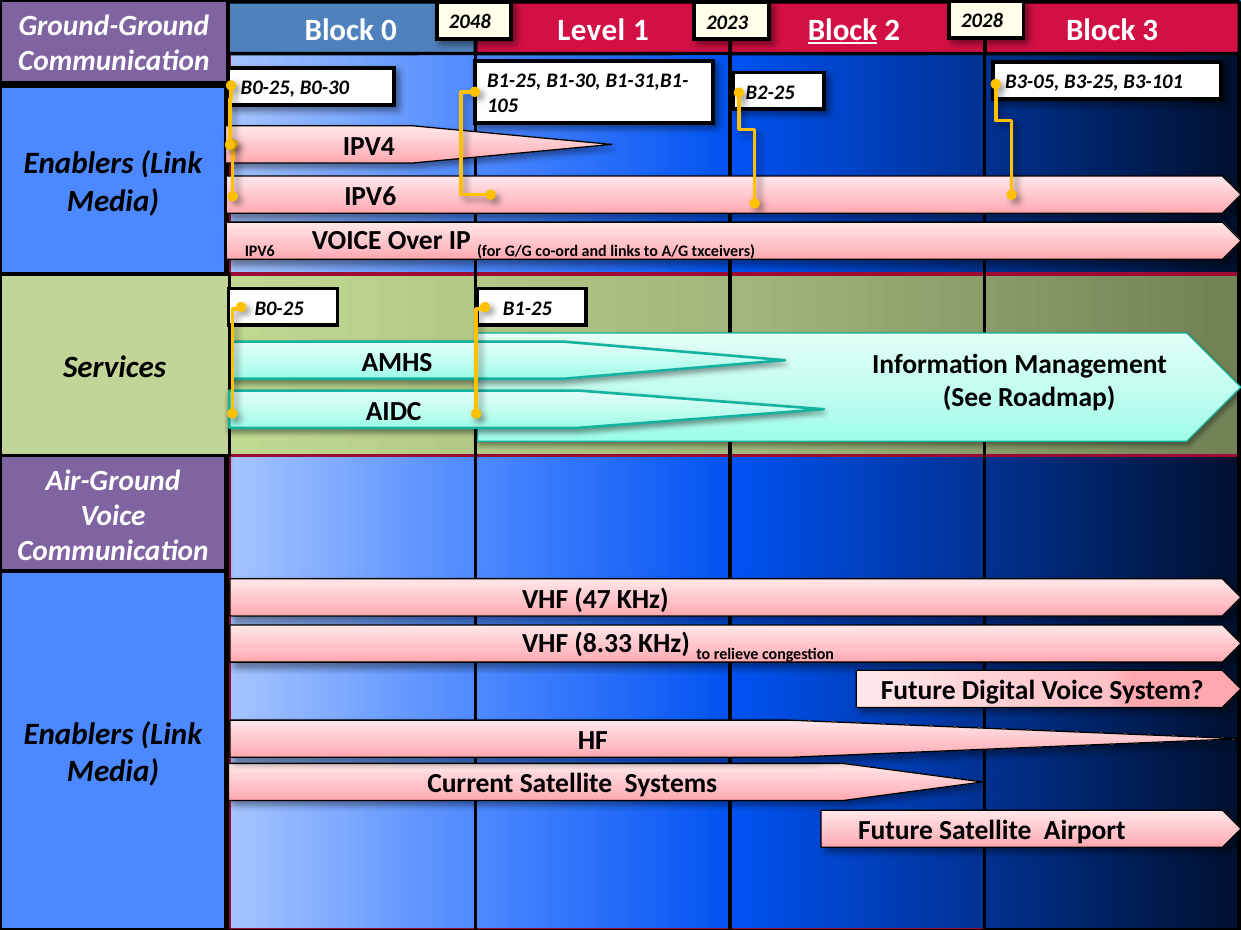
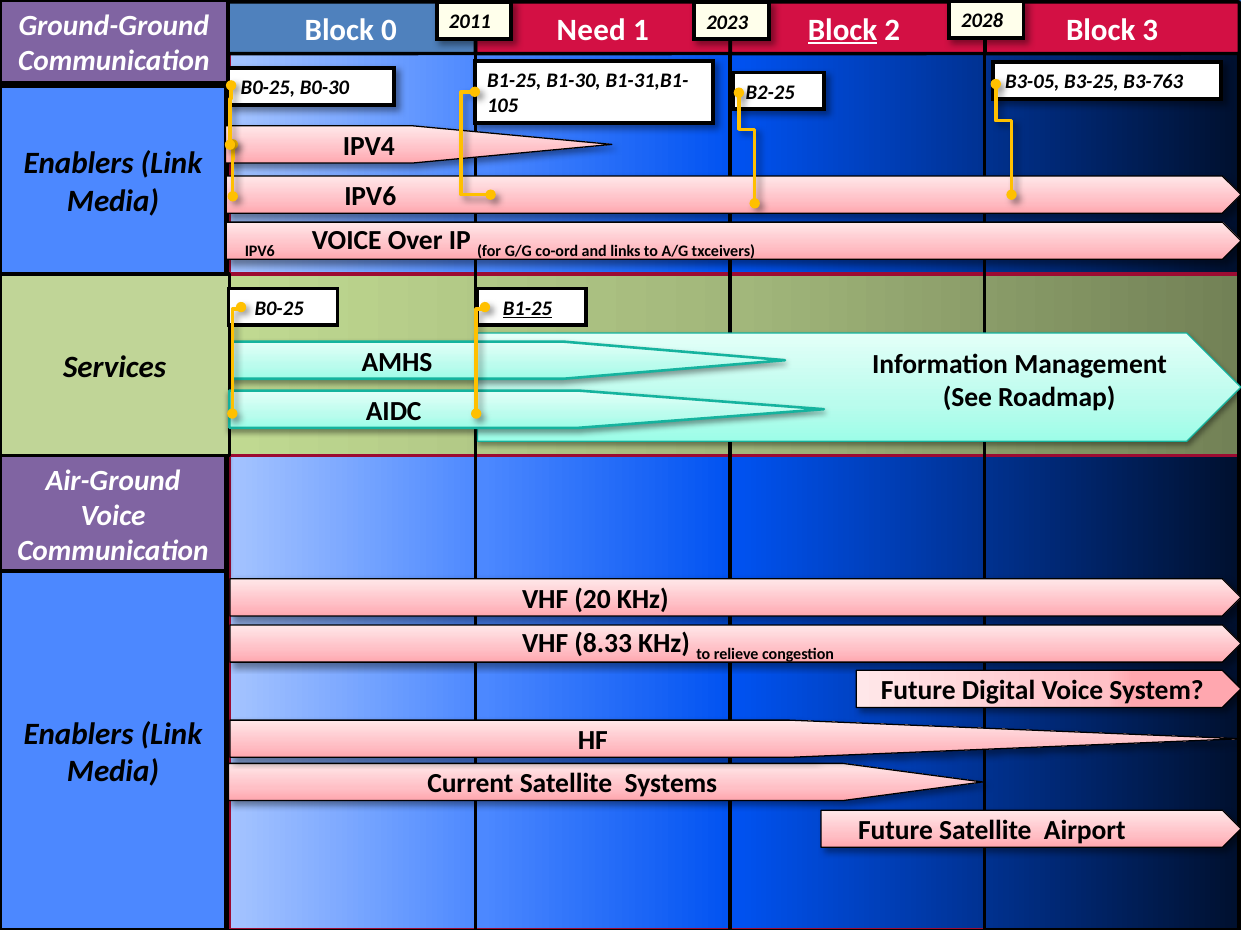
2048: 2048 -> 2011
Level: Level -> Need
B3-101: B3-101 -> B3-763
B1-25 at (527, 309) underline: none -> present
47: 47 -> 20
